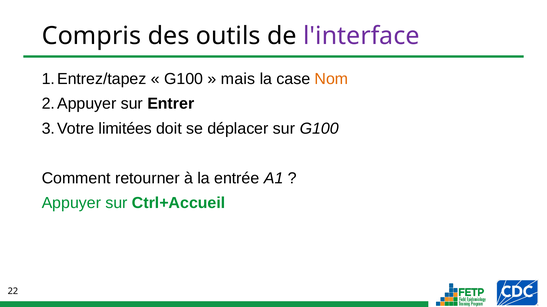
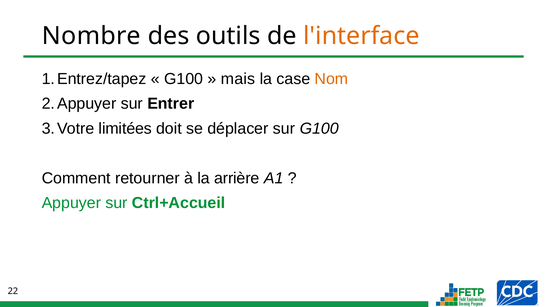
Compris: Compris -> Nombre
l'interface colour: purple -> orange
entrée: entrée -> arrière
